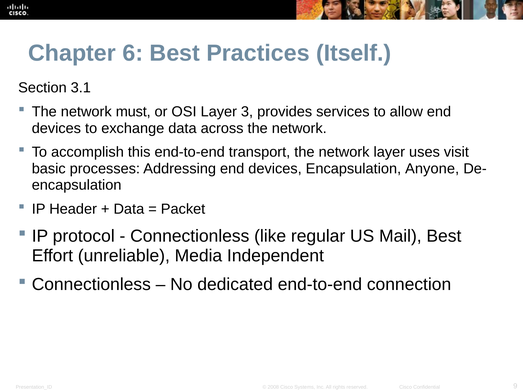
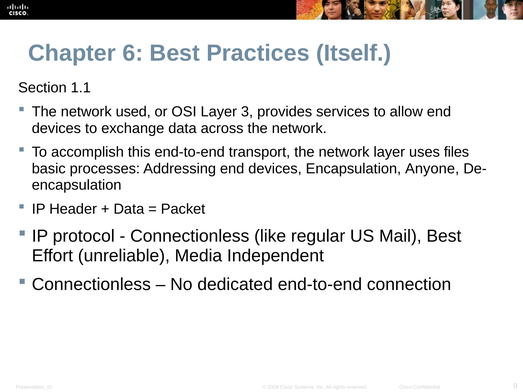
3.1: 3.1 -> 1.1
must: must -> used
visit: visit -> files
